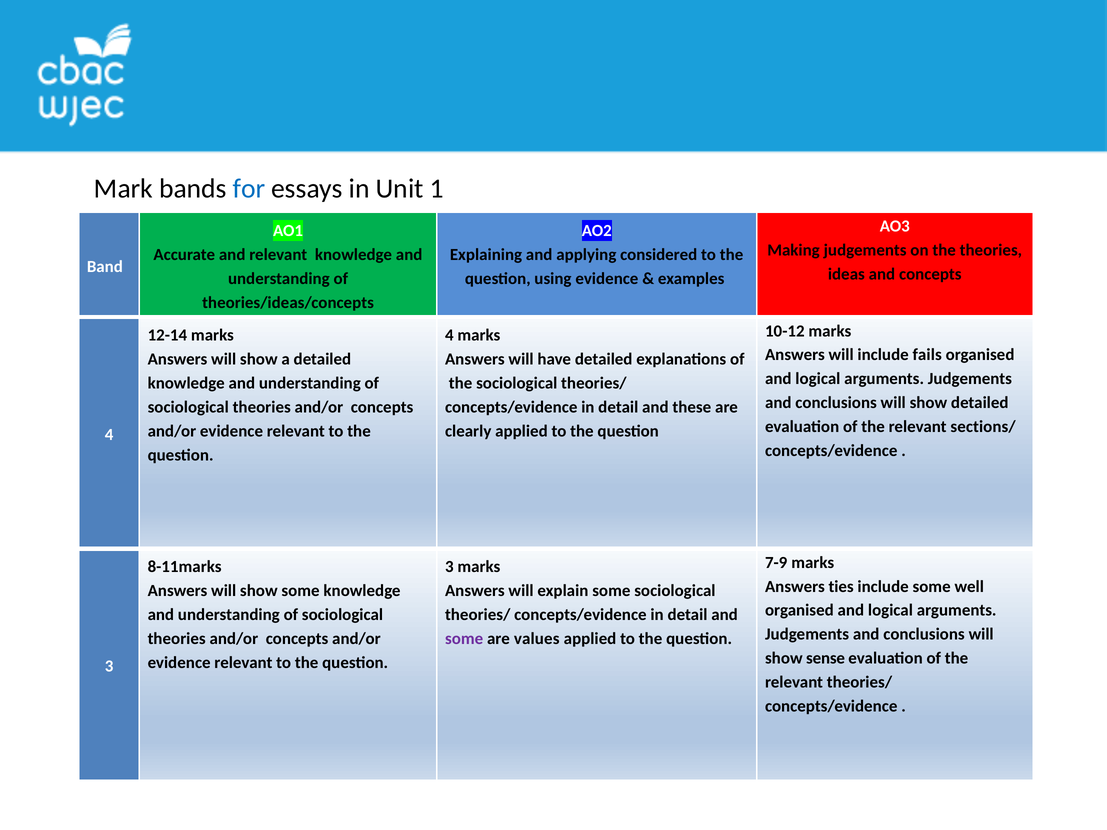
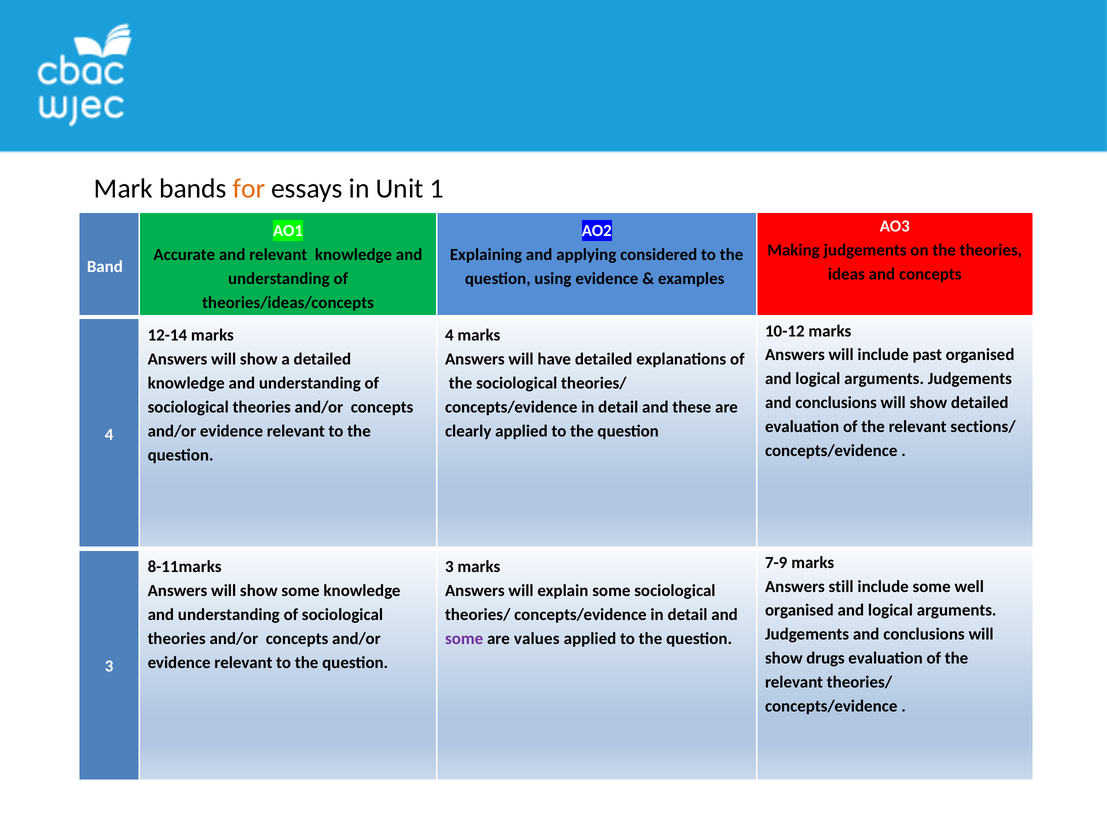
for colour: blue -> orange
fails: fails -> past
ties: ties -> still
sense: sense -> drugs
